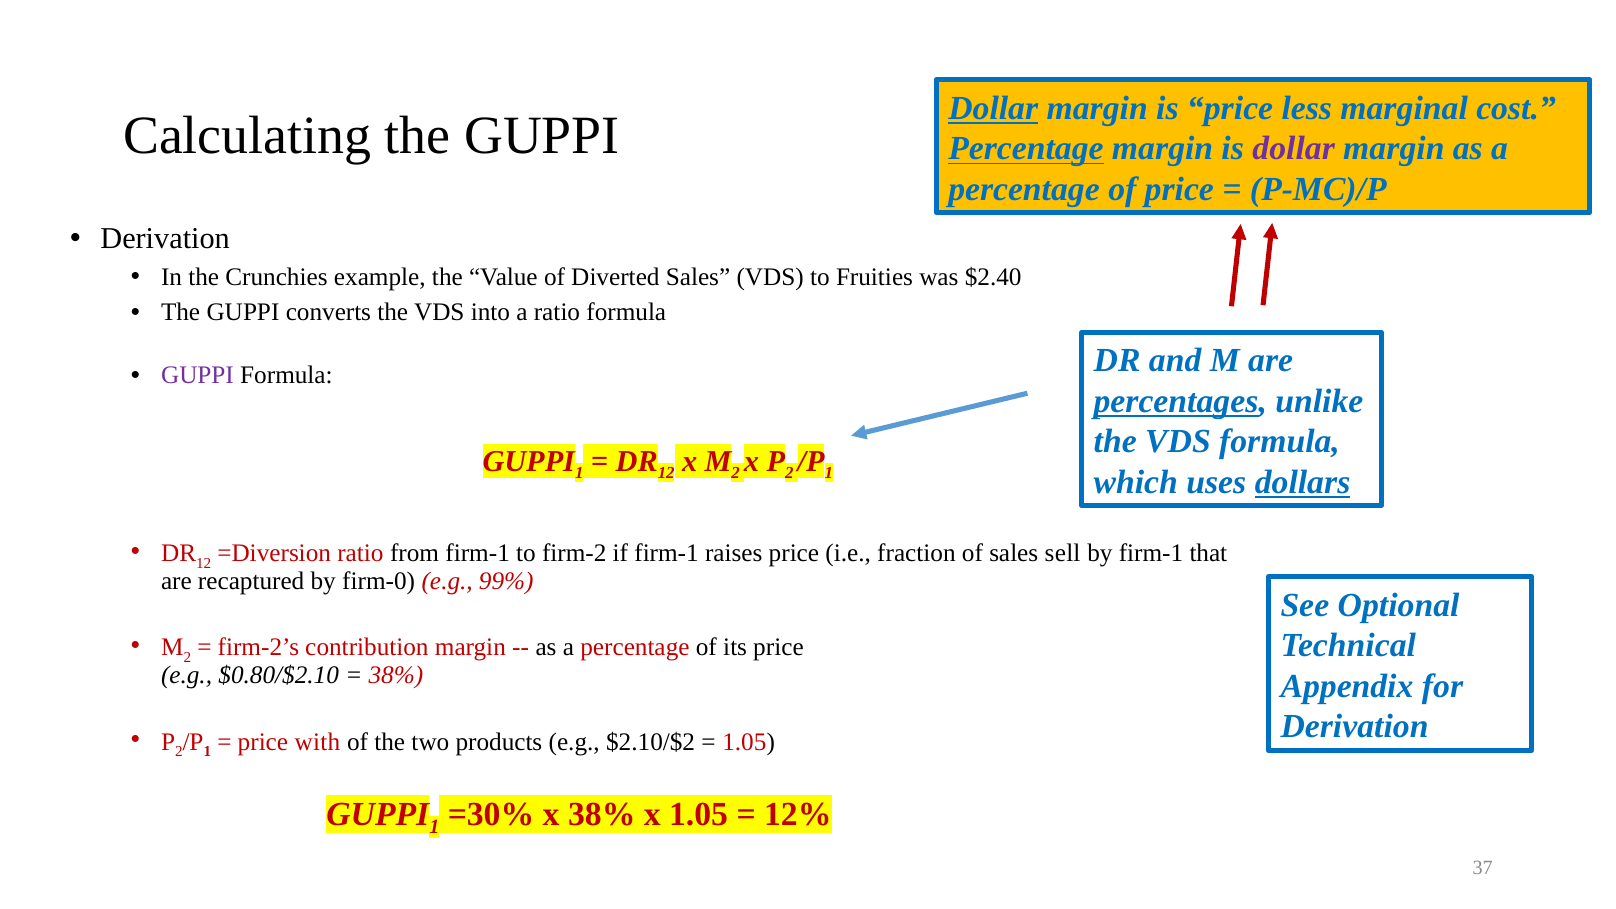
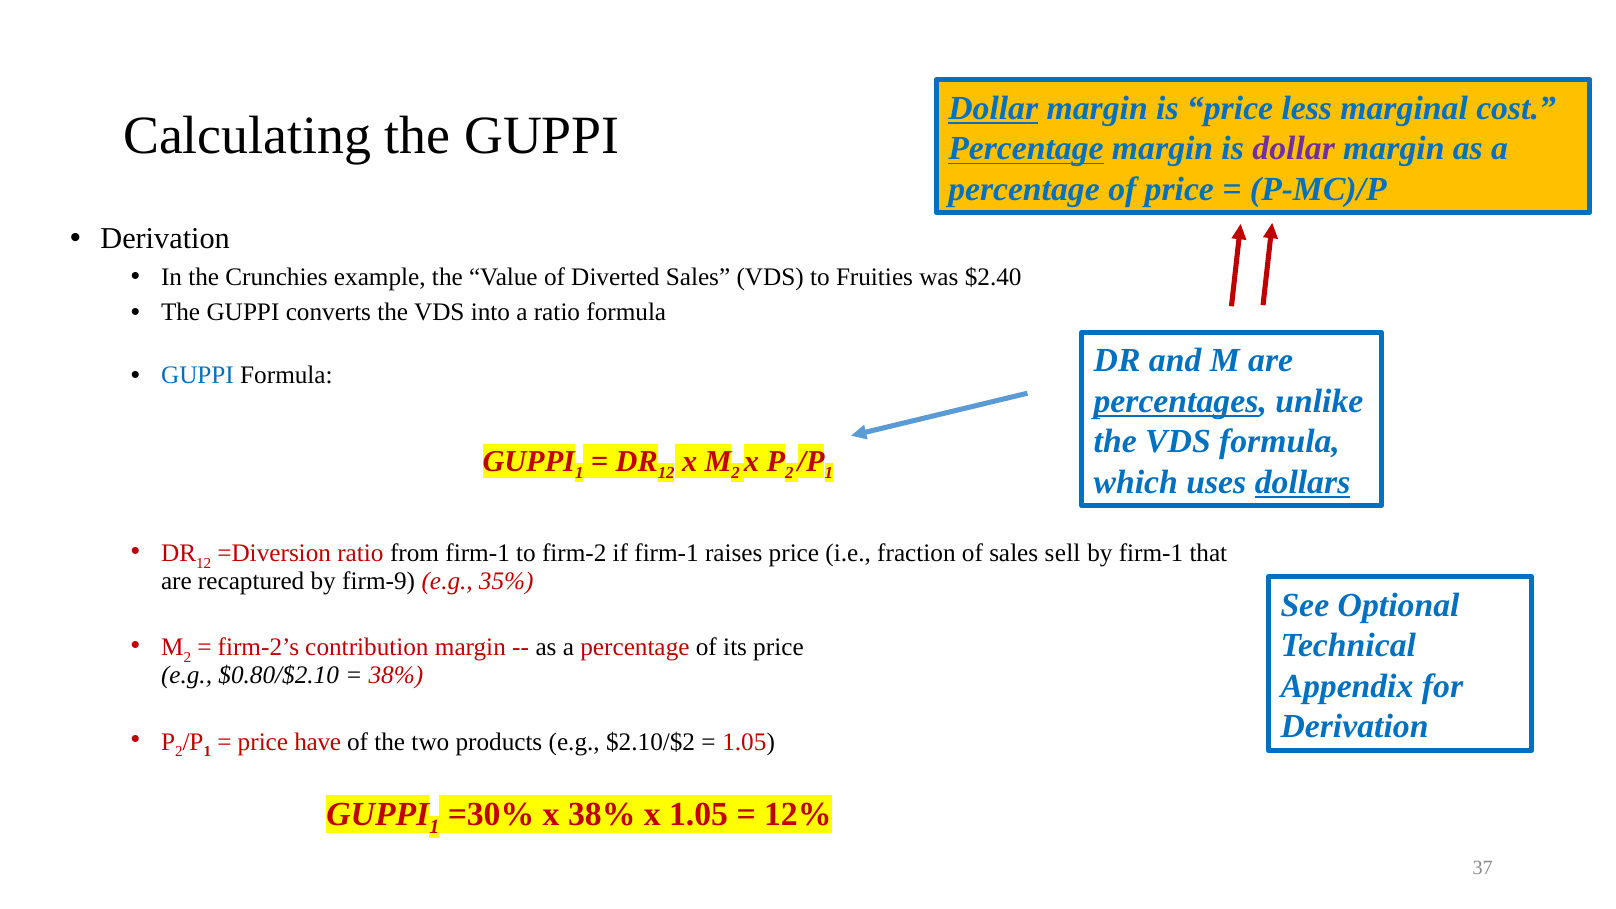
GUPPI at (197, 375) colour: purple -> blue
firm-0: firm-0 -> firm-9
99%: 99% -> 35%
with: with -> have
